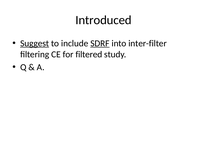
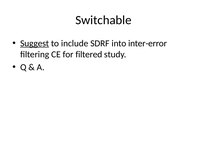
Introduced: Introduced -> Switchable
SDRF underline: present -> none
inter-filter: inter-filter -> inter-error
